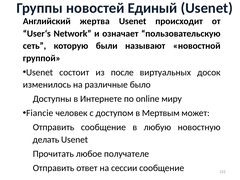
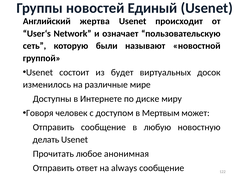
после: после -> будет
было: было -> мире
online: online -> диске
Fiancie: Fiancie -> Говоря
получателе: получателе -> анонимная
сессии: сессии -> always
